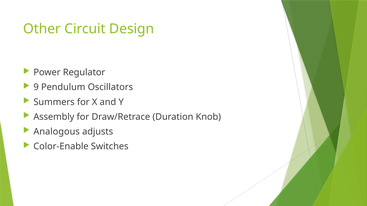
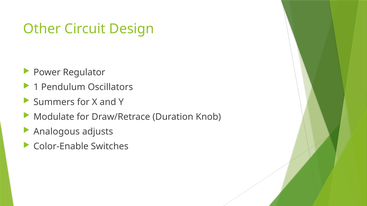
9: 9 -> 1
Assembly: Assembly -> Modulate
